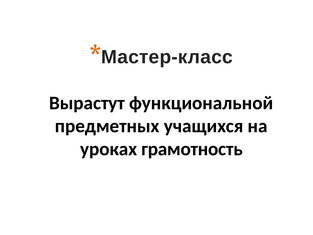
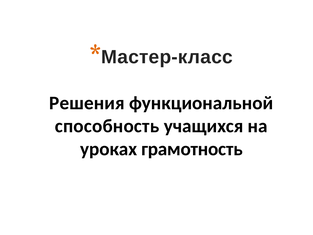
Вырастут: Вырастут -> Решения
предметных: предметных -> способность
